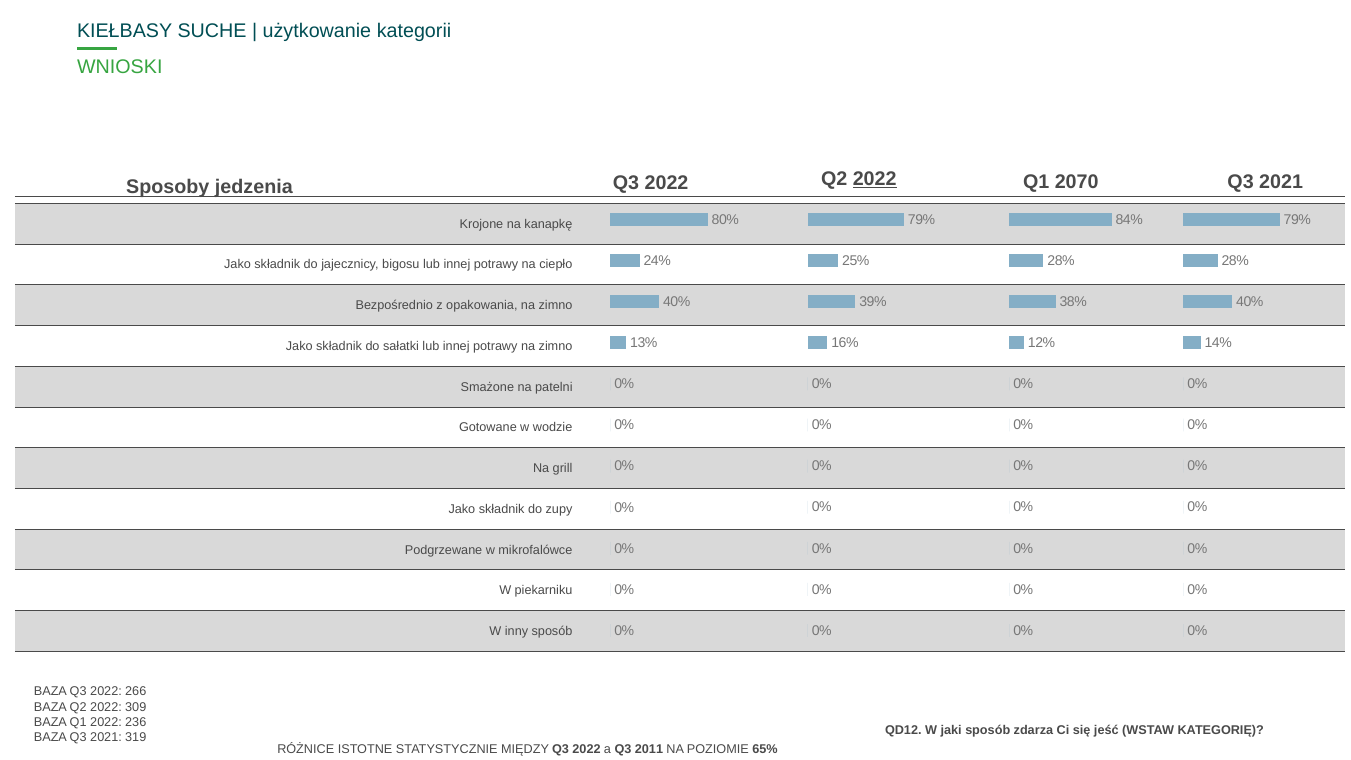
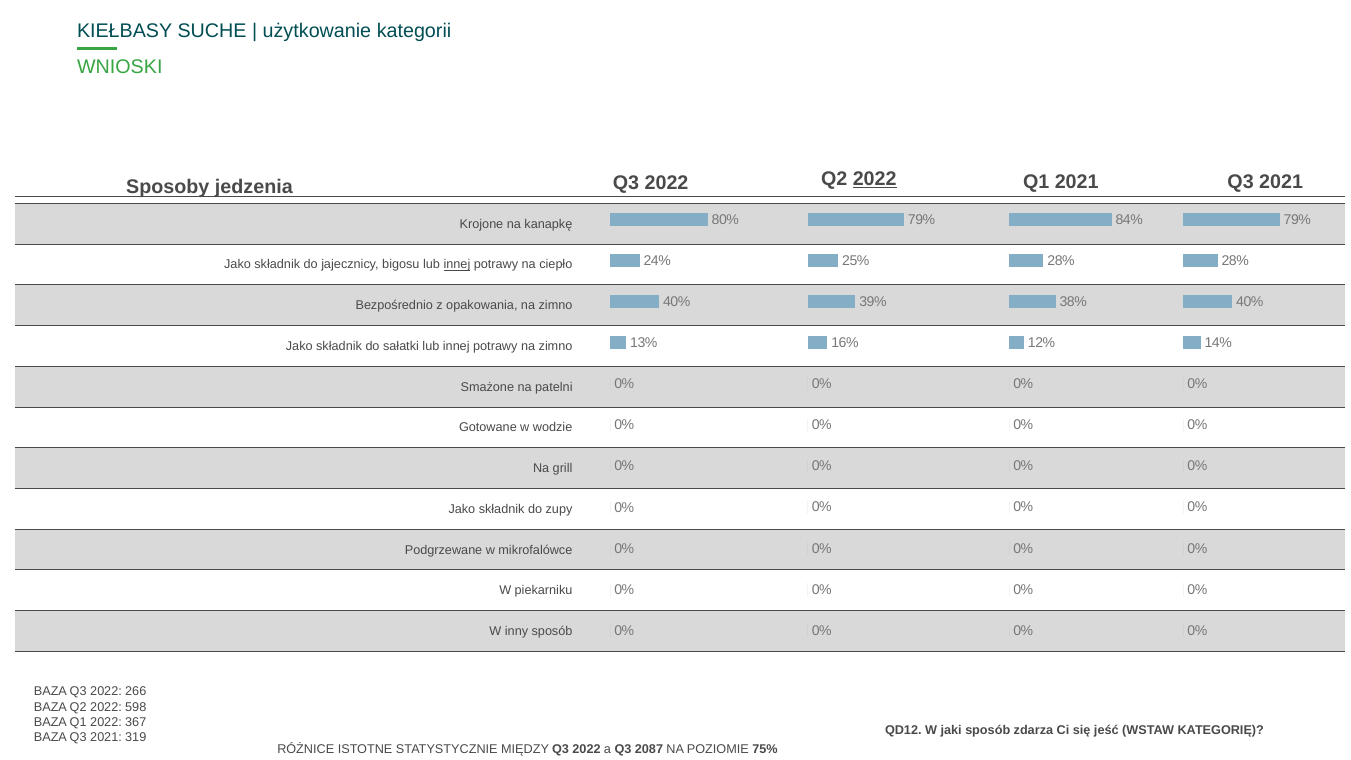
Q1 2070: 2070 -> 2021
innej at (457, 265) underline: none -> present
309: 309 -> 598
236: 236 -> 367
2011: 2011 -> 2087
65%: 65% -> 75%
